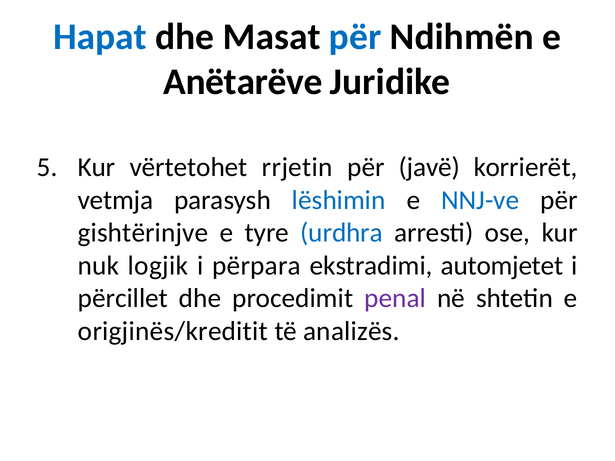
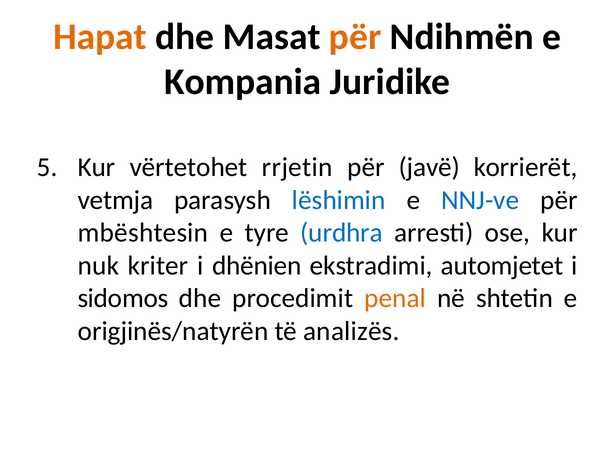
Hapat colour: blue -> orange
për at (355, 37) colour: blue -> orange
Anëtarëve: Anëtarëve -> Kompania
gishtërinjve: gishtërinjve -> mbështesin
logjik: logjik -> kriter
përpara: përpara -> dhënien
përcillet: përcillet -> sidomos
penal colour: purple -> orange
origjinës/kreditit: origjinës/kreditit -> origjinës/natyrën
